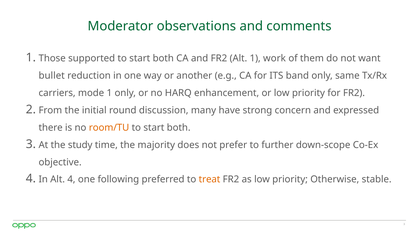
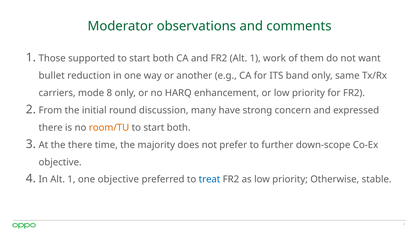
mode 1: 1 -> 8
the study: study -> there
In Alt 4: 4 -> 1
one following: following -> objective
treat colour: orange -> blue
